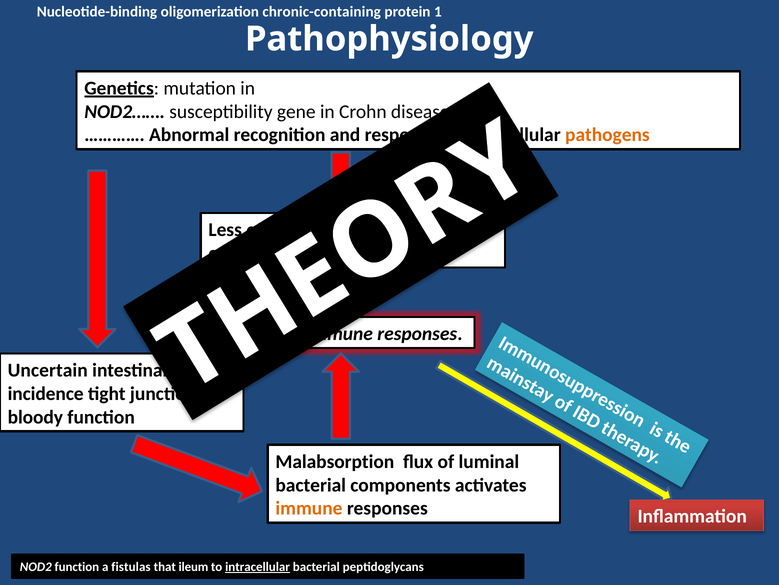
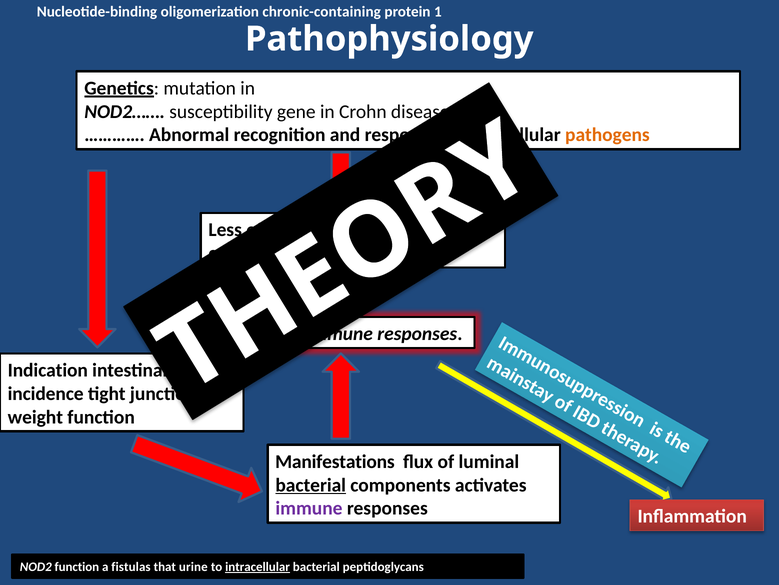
Uncertain: Uncertain -> Indication
bloody: bloody -> weight
Malabsorption: Malabsorption -> Manifestations
bacterial at (311, 484) underline: none -> present
immune at (309, 508) colour: orange -> purple
ileum: ileum -> urine
